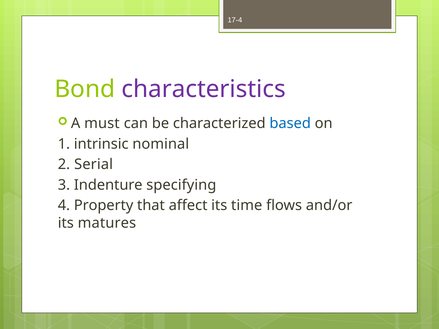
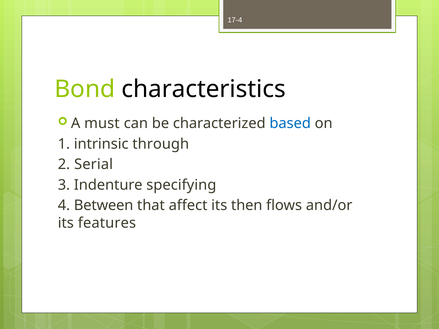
characteristics colour: purple -> black
nominal: nominal -> through
Property: Property -> Between
time: time -> then
matures: matures -> features
